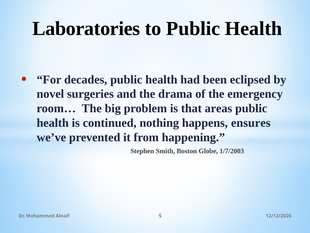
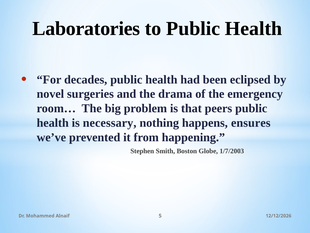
areas: areas -> peers
continued: continued -> necessary
